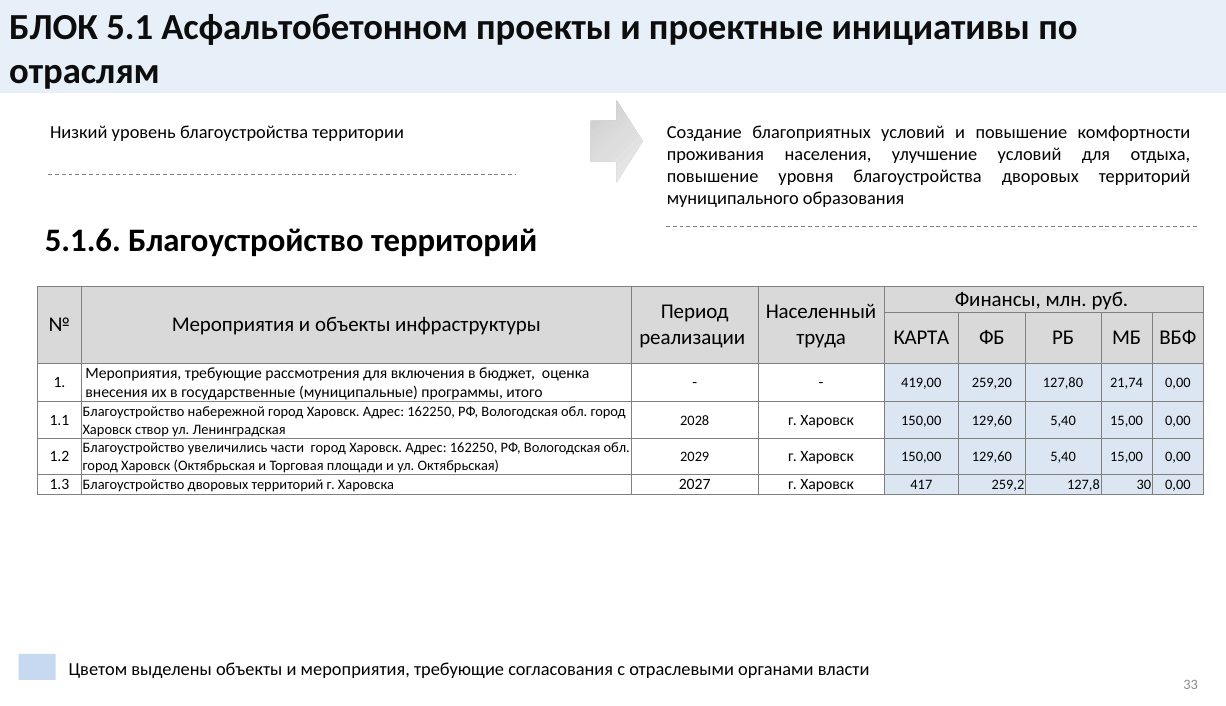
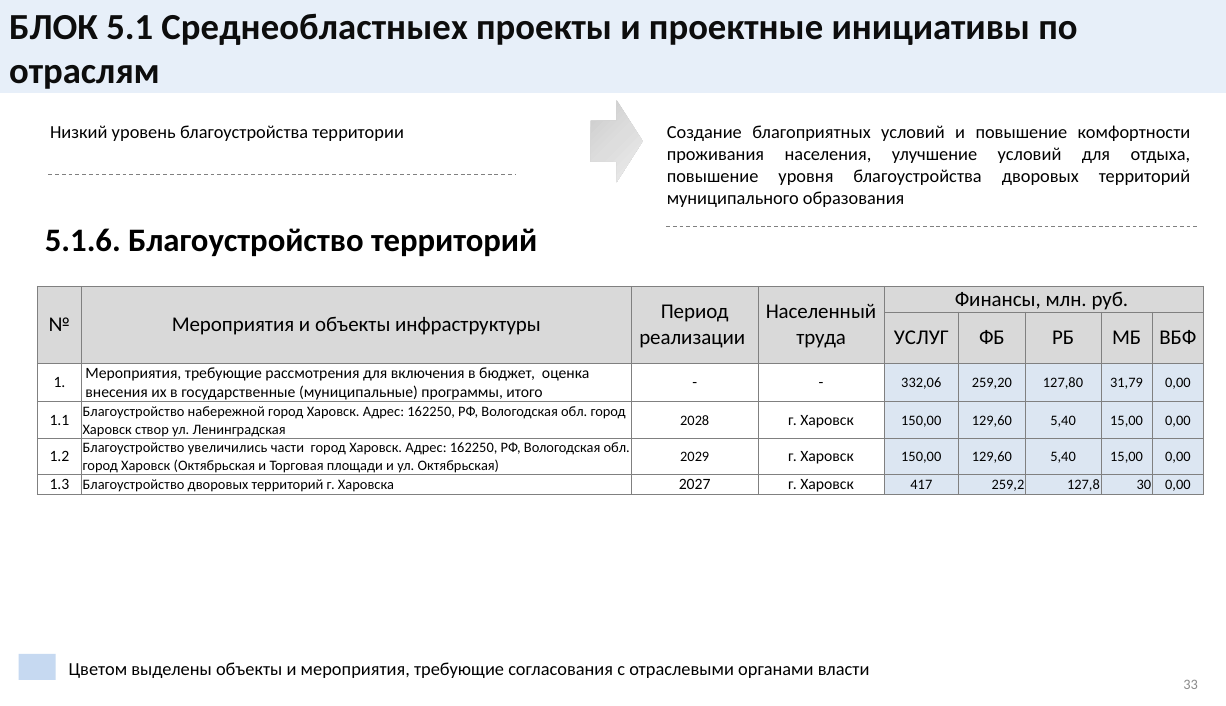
Асфальтобетонном: Асфальтобетонном -> Среднеобластныех
КАРТА: КАРТА -> УСЛУГ
419,00: 419,00 -> 332,06
21,74: 21,74 -> 31,79
